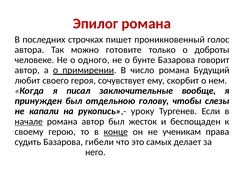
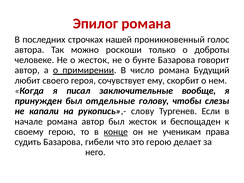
пишет: пишет -> нашей
готовите: готовите -> роскоши
о одного: одного -> жесток
отдельною: отдельною -> отдельные
уроку: уроку -> слову
начале underline: present -> none
это самых: самых -> герою
